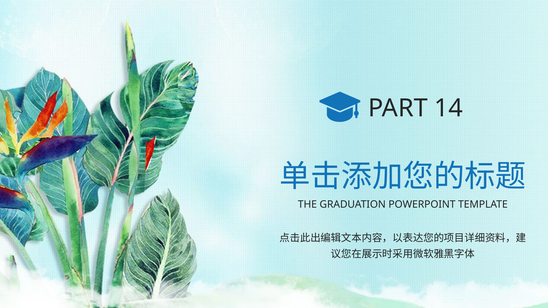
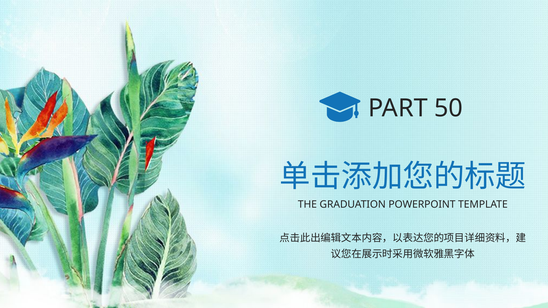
14: 14 -> 50
